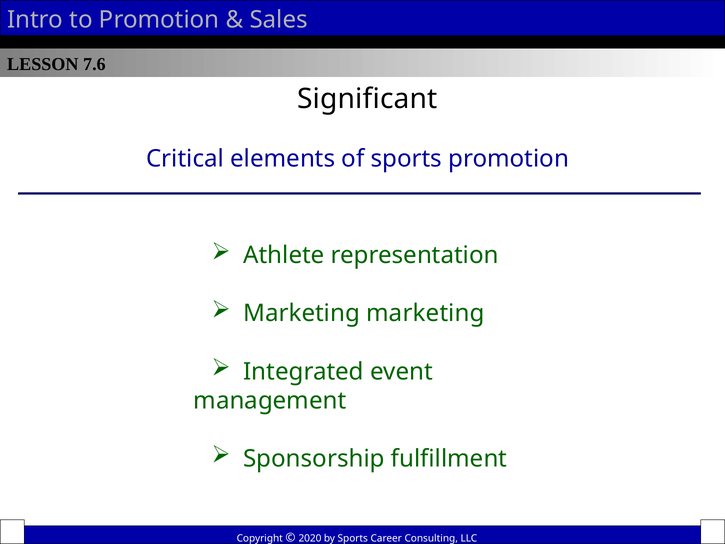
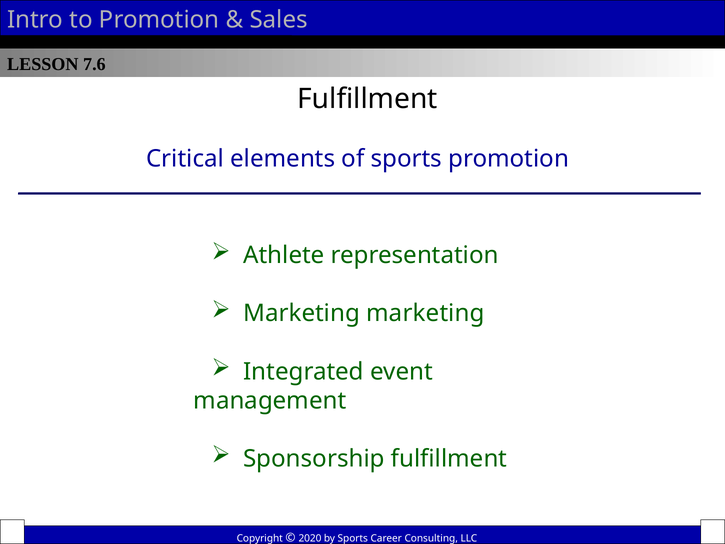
Significant at (367, 99): Significant -> Fulfillment
